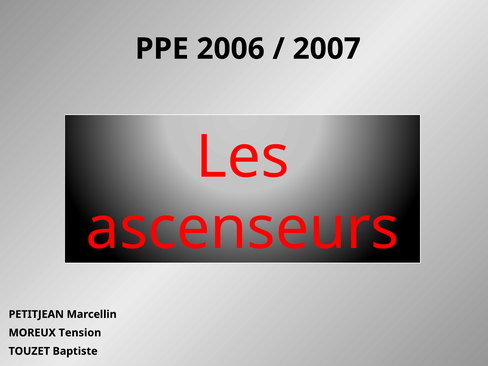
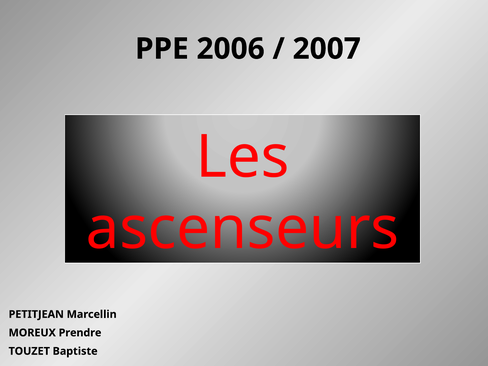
Tension: Tension -> Prendre
